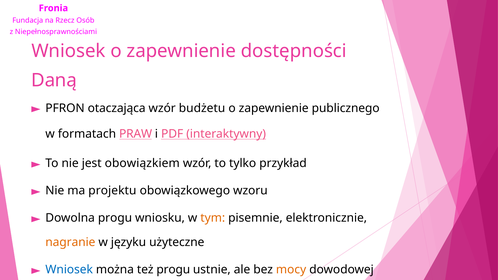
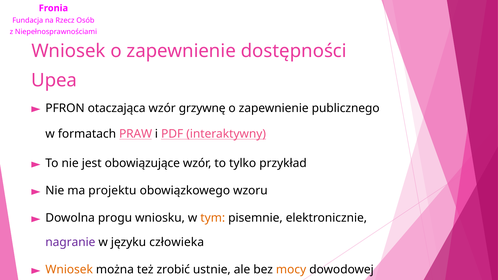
Daną: Daną -> Upea
budżetu: budżetu -> grzywnę
obowiązkiem: obowiązkiem -> obowiązujące
nagranie colour: orange -> purple
użyteczne: użyteczne -> człowieka
Wniosek at (69, 270) colour: blue -> orange
też progu: progu -> zrobić
